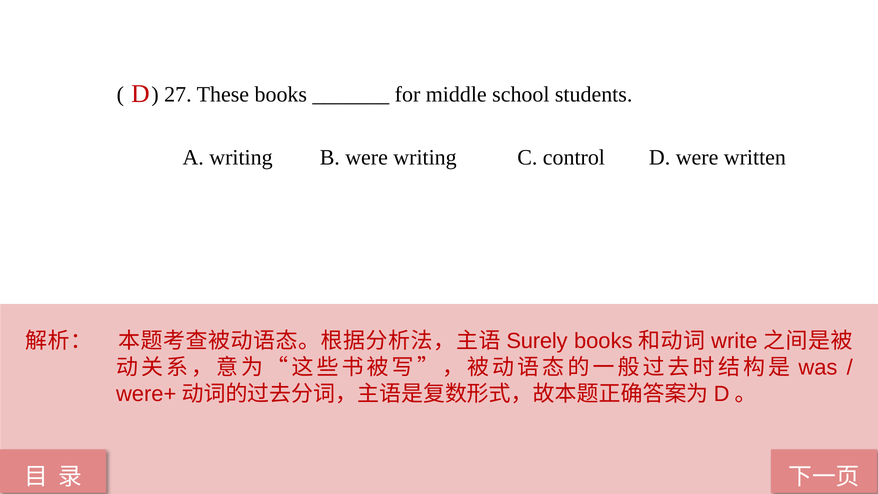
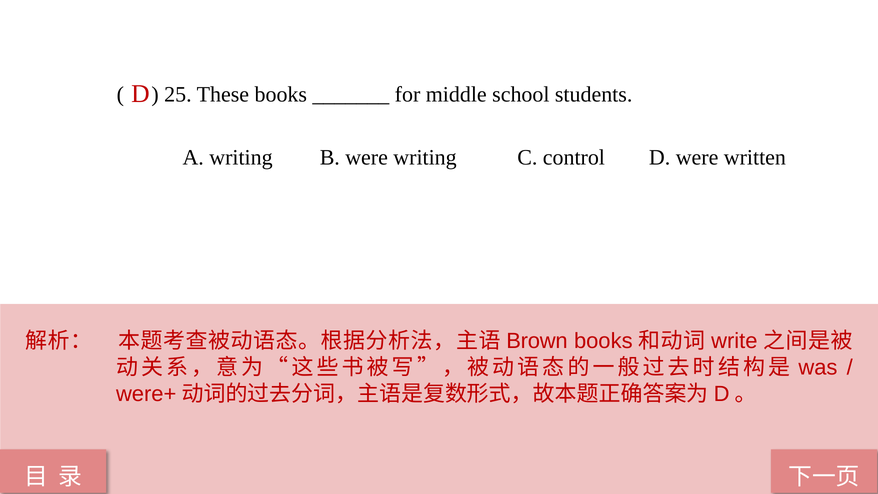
27: 27 -> 25
Surely: Surely -> Brown
